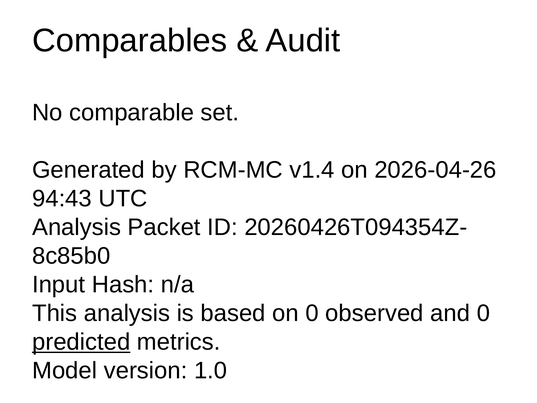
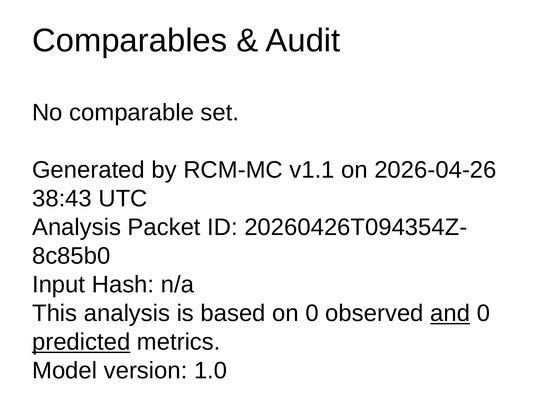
v1.4: v1.4 -> v1.1
94:43: 94:43 -> 38:43
and underline: none -> present
